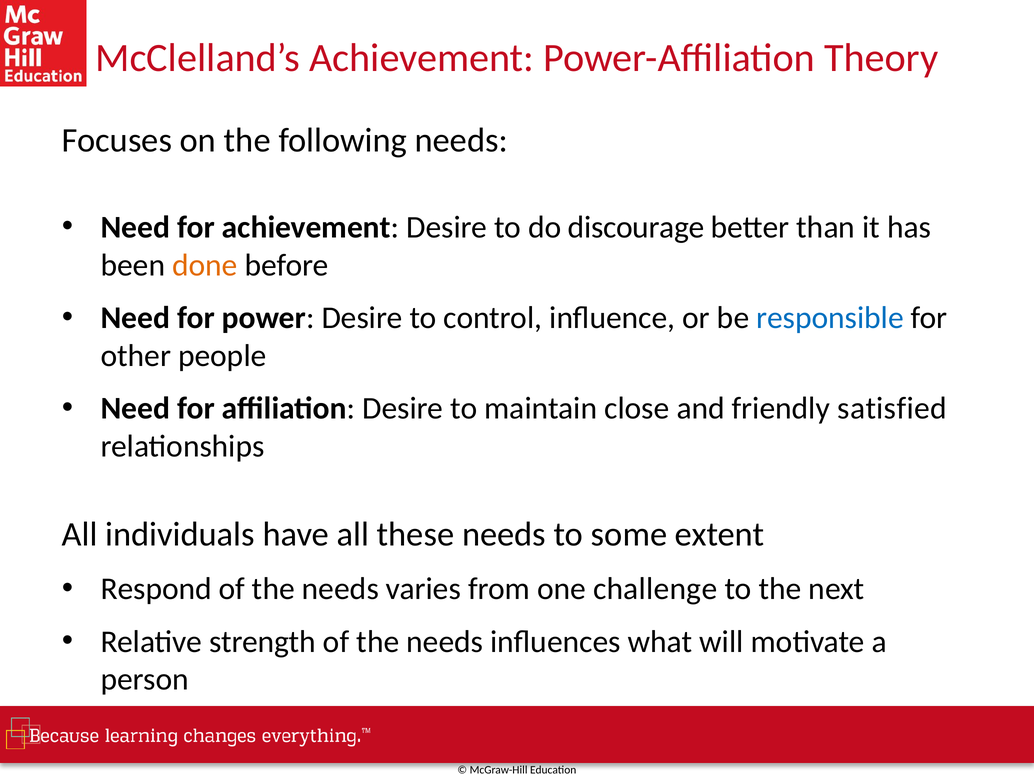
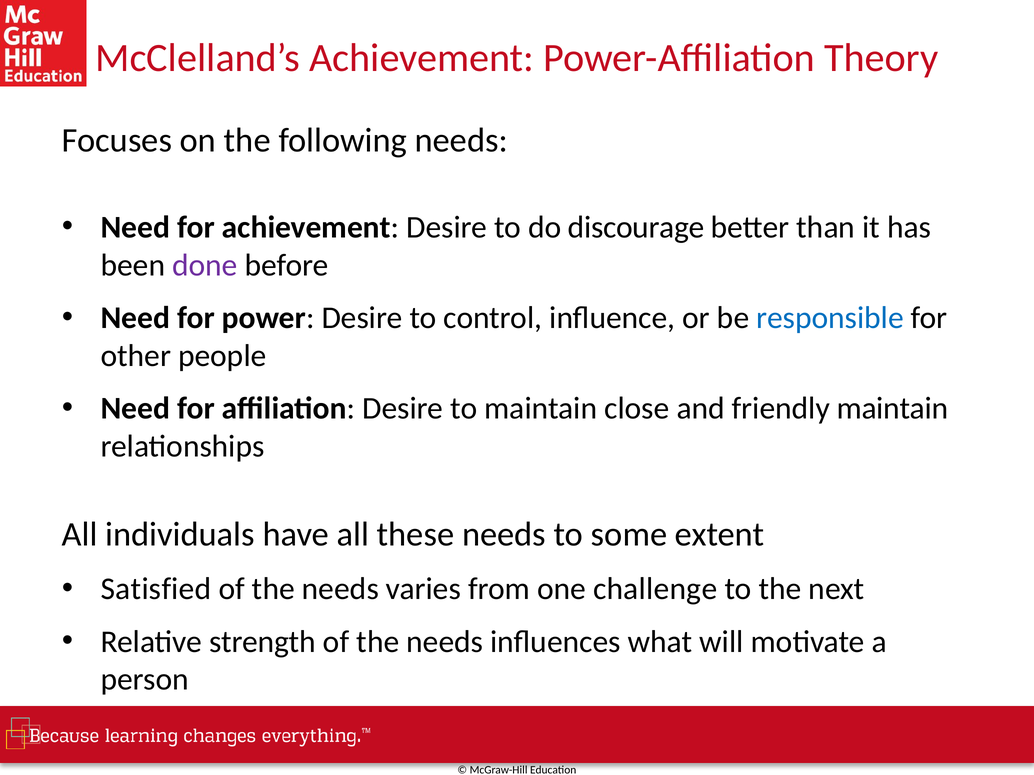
done colour: orange -> purple
friendly satisfied: satisfied -> maintain
Respond: Respond -> Satisfied
